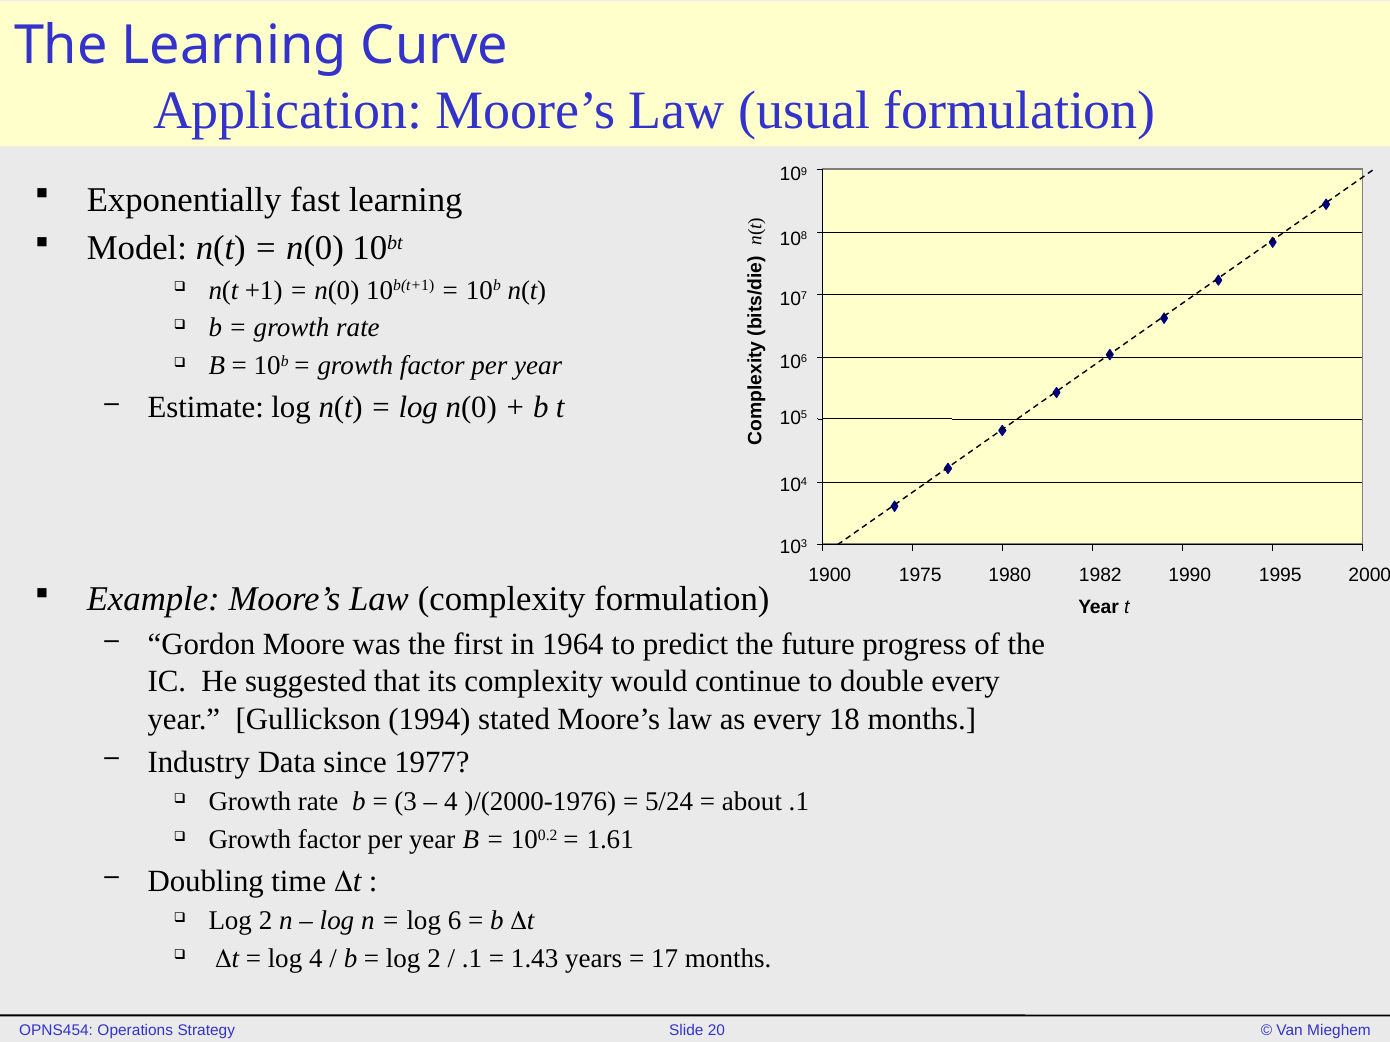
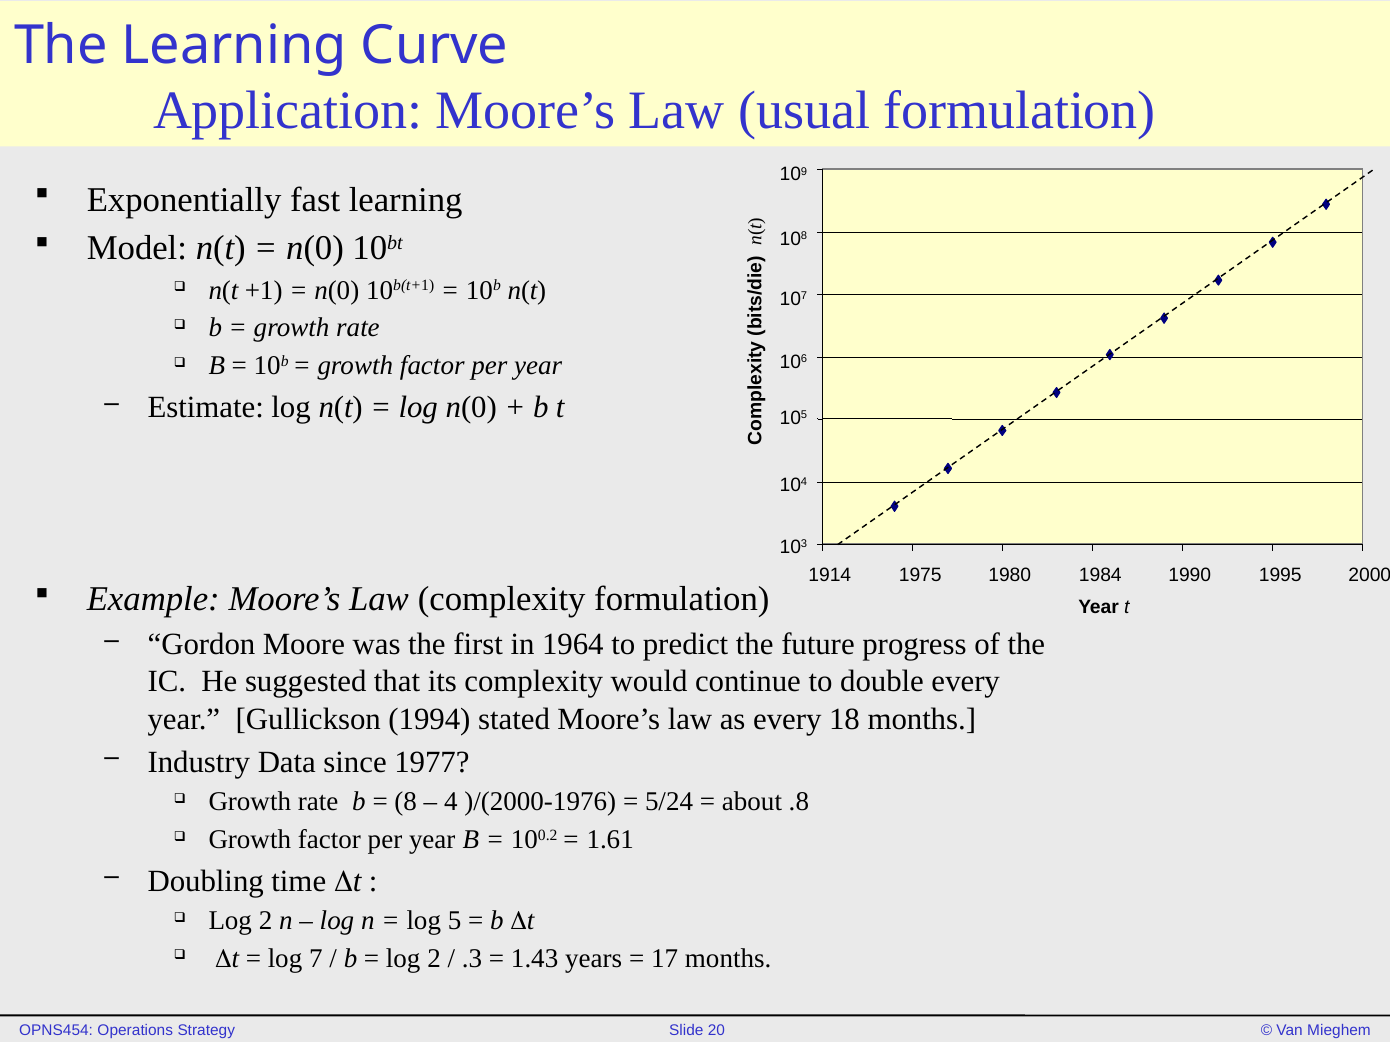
1900: 1900 -> 1914
1982: 1982 -> 1984
3: 3 -> 8
about .1: .1 -> .8
6: 6 -> 5
log 4: 4 -> 7
.1 at (472, 959): .1 -> .3
